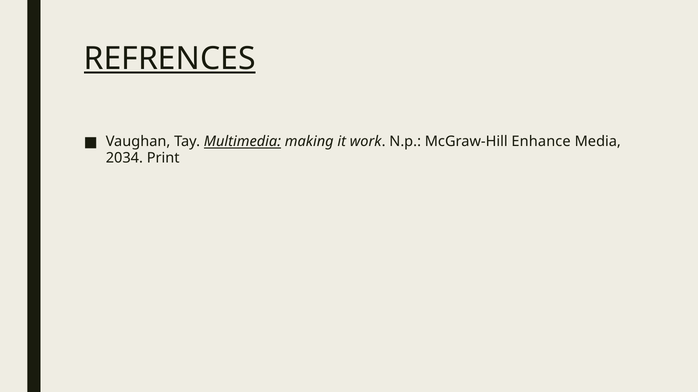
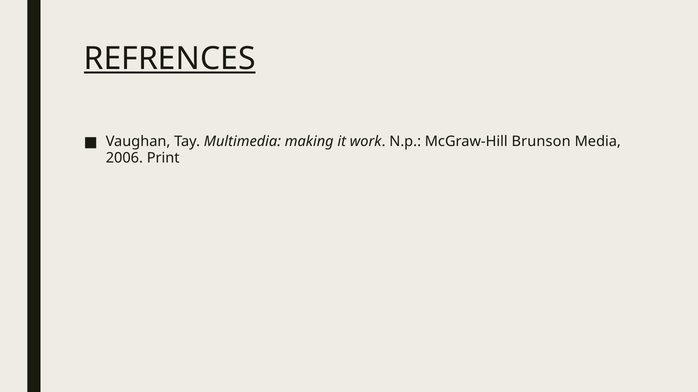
Multimedia underline: present -> none
Enhance: Enhance -> Brunson
2034: 2034 -> 2006
